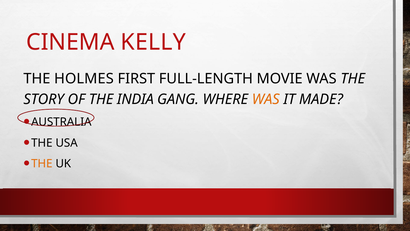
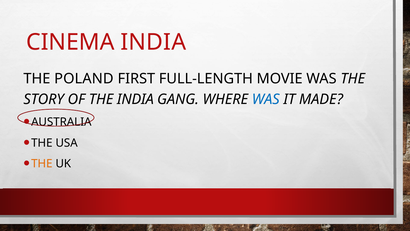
CINEMA KELLY: KELLY -> INDIA
HOLMES: HOLMES -> POLAND
WAS at (266, 99) colour: orange -> blue
